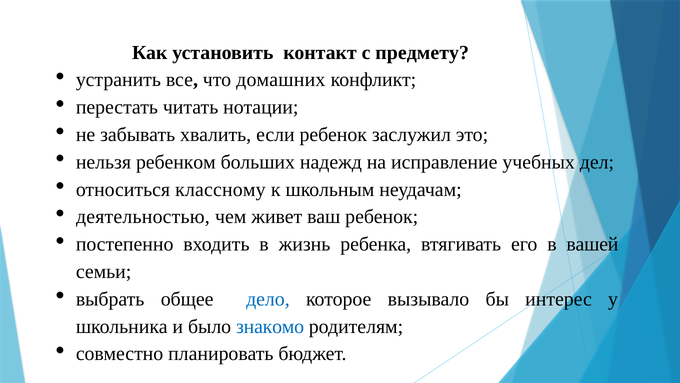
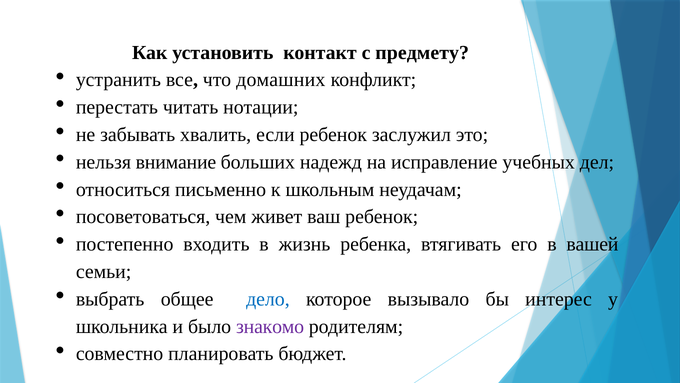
ребенком: ребенком -> внимание
классному: классному -> письменно
деятельностью: деятельностью -> посоветоваться
знакомо colour: blue -> purple
